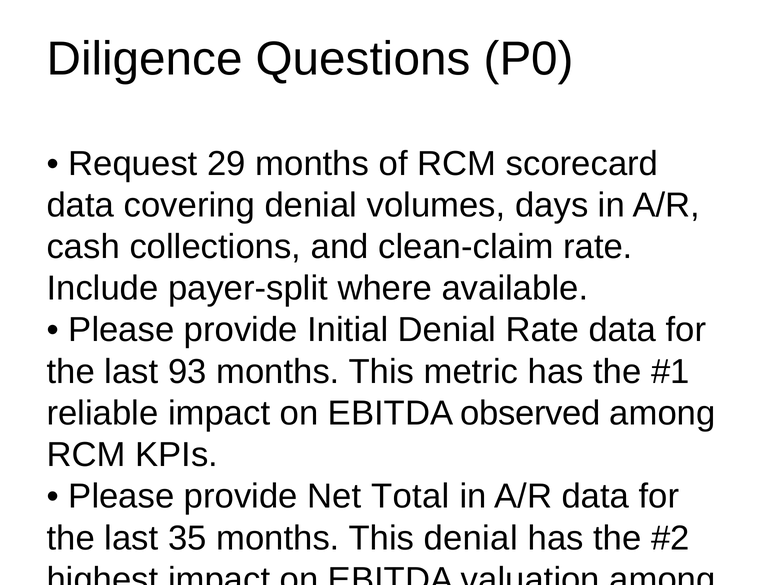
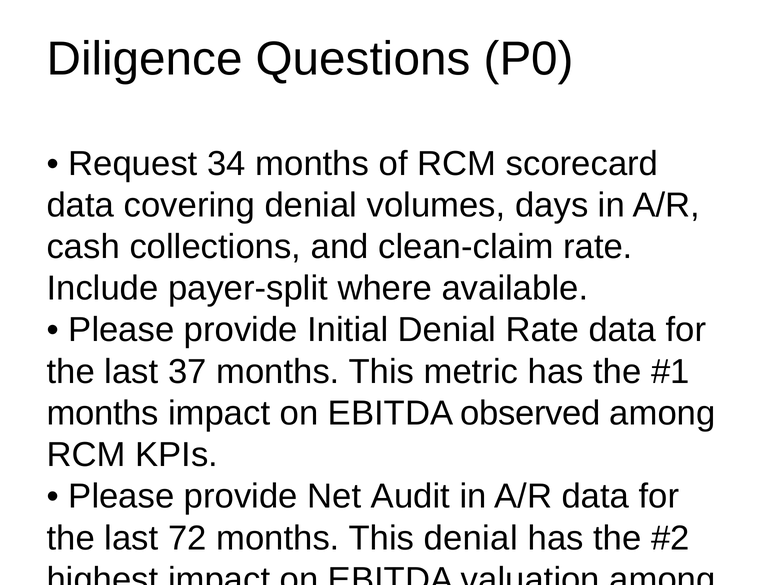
29: 29 -> 34
93: 93 -> 37
reliable at (103, 413): reliable -> months
Total: Total -> Audit
35: 35 -> 72
